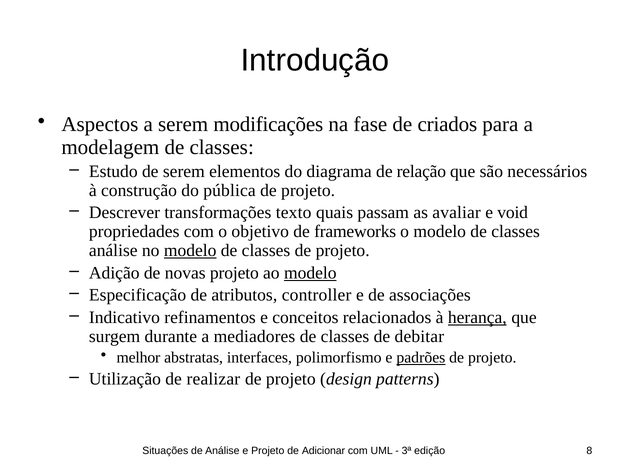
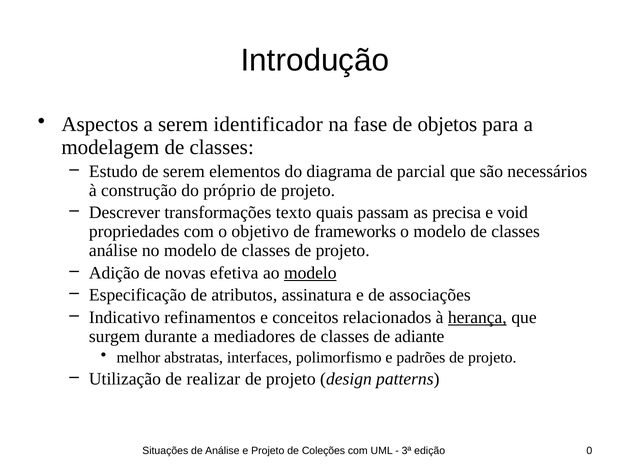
modificações: modificações -> identificador
criados: criados -> objetos
relação: relação -> parcial
pública: pública -> próprio
avaliar: avaliar -> precisa
modelo at (190, 251) underline: present -> none
novas projeto: projeto -> efetiva
controller: controller -> assinatura
debitar: debitar -> adiante
padrões underline: present -> none
Adicionar: Adicionar -> Coleções
8: 8 -> 0
